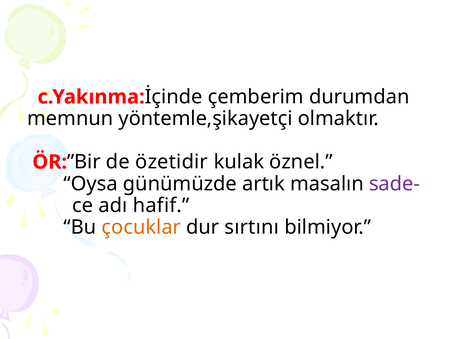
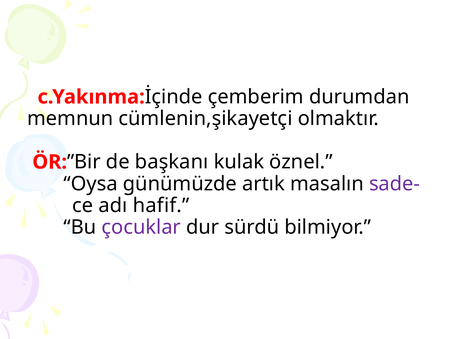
yöntemle,şikayetçi: yöntemle,şikayetçi -> cümlenin,şikayetçi
özetidir: özetidir -> başkanı
çocuklar colour: orange -> purple
sırtını: sırtını -> sürdü
